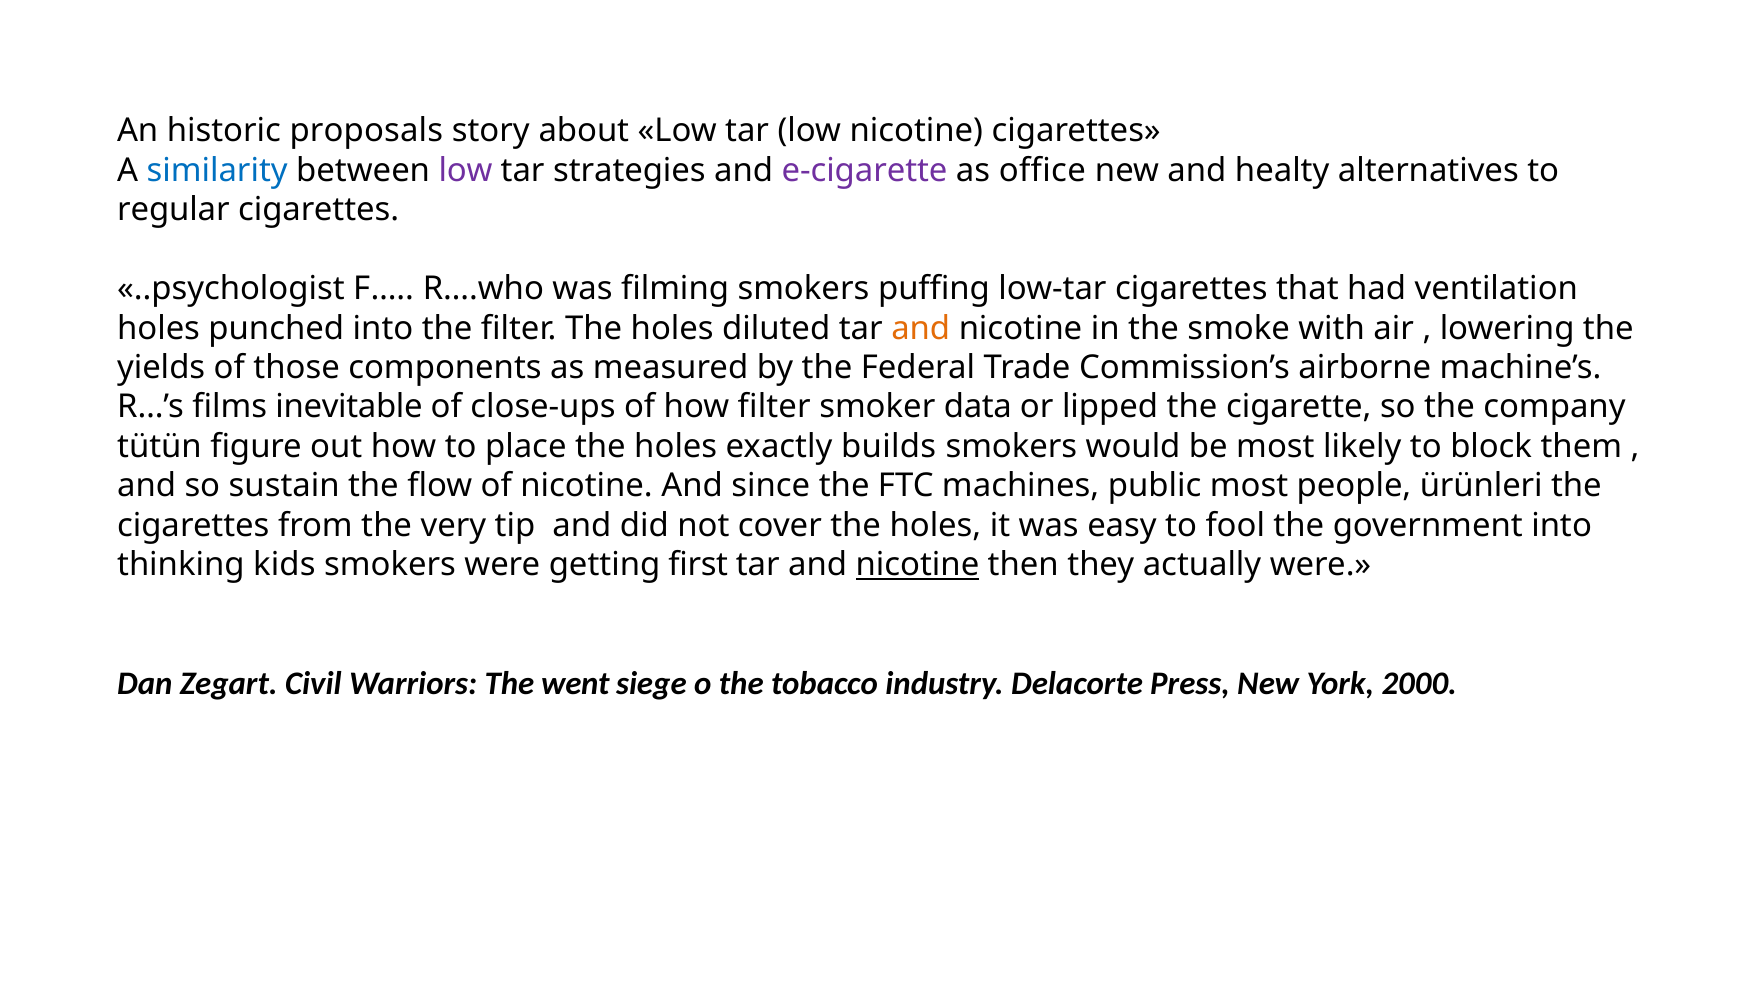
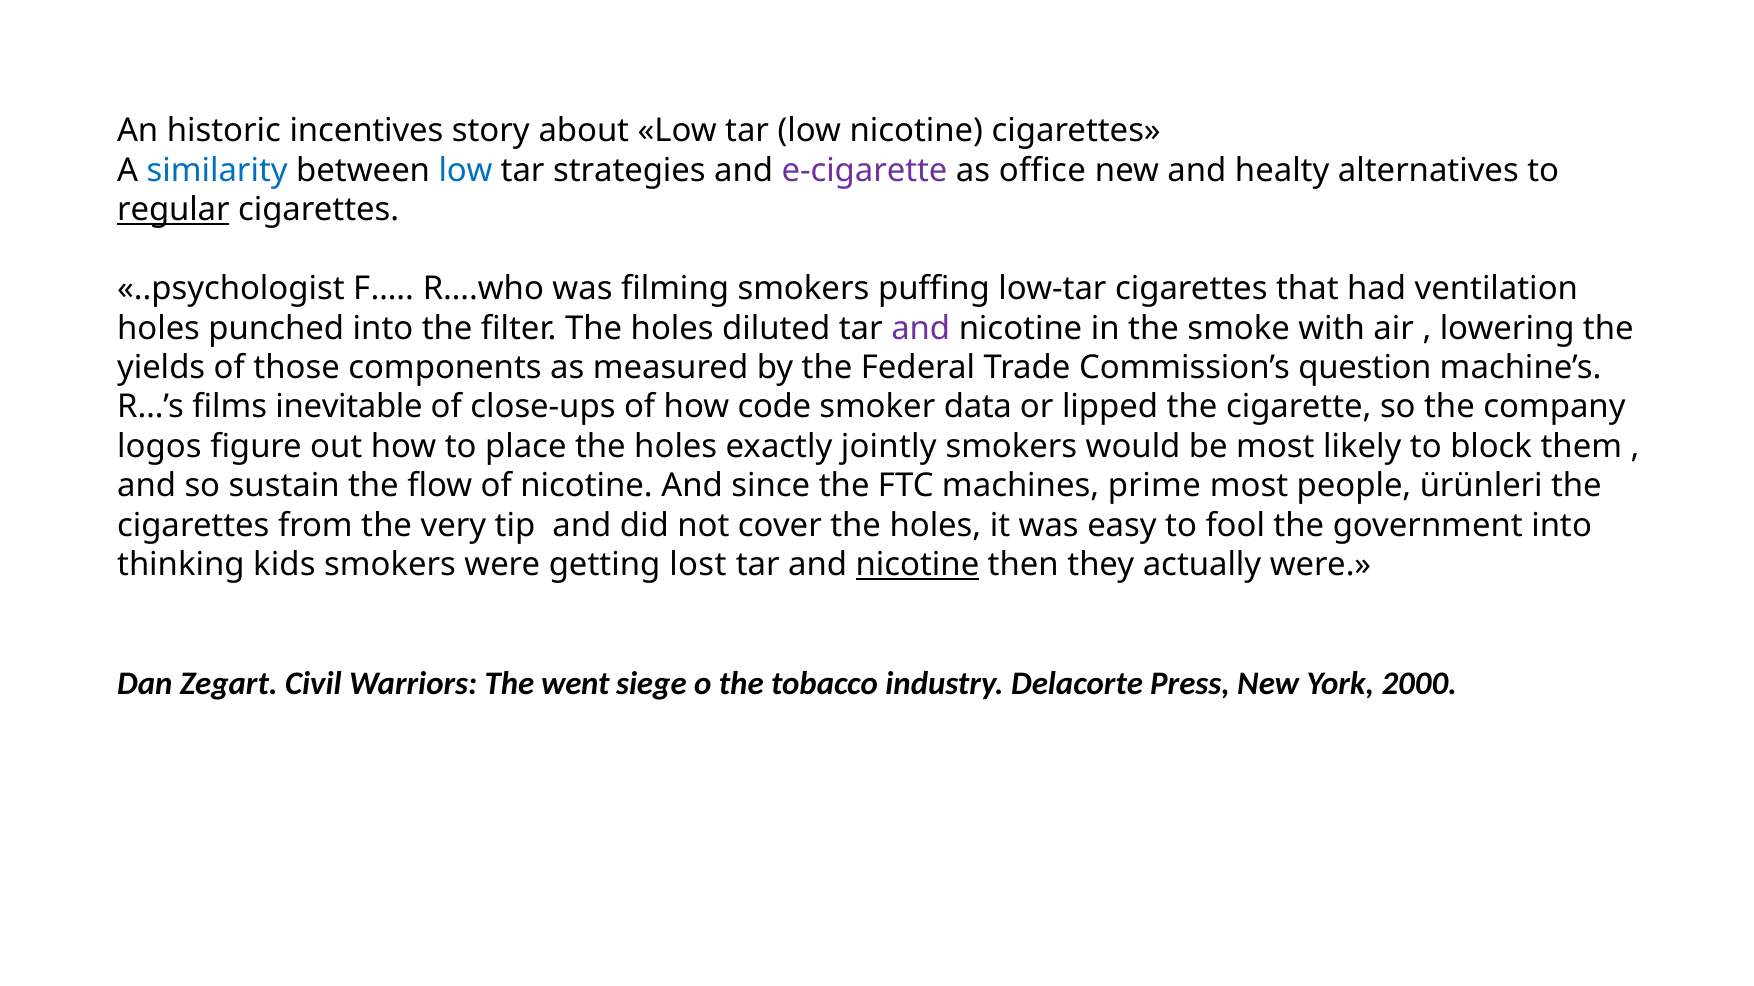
proposals: proposals -> incentives
low at (465, 171) colour: purple -> blue
regular underline: none -> present
and at (921, 328) colour: orange -> purple
airborne: airborne -> question
how filter: filter -> code
tütün: tütün -> logos
builds: builds -> jointly
public: public -> prime
first: first -> lost
